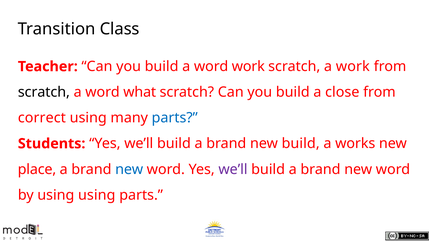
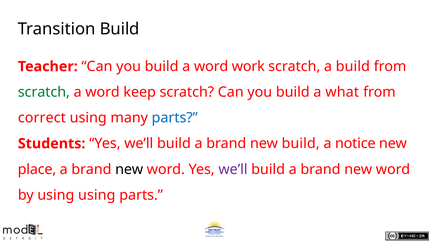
Transition Class: Class -> Build
a work: work -> build
scratch at (44, 92) colour: black -> green
what: what -> keep
close: close -> what
works: works -> notice
new at (129, 170) colour: blue -> black
